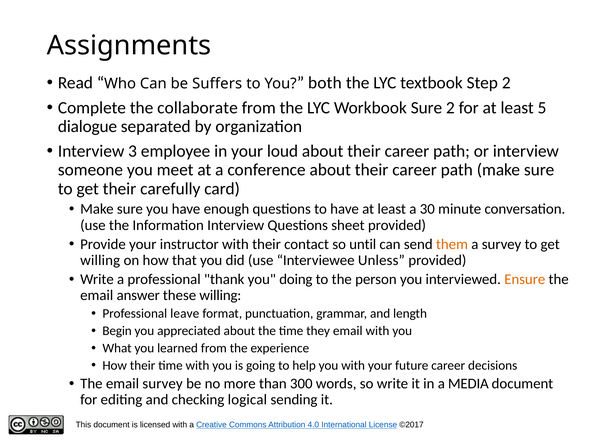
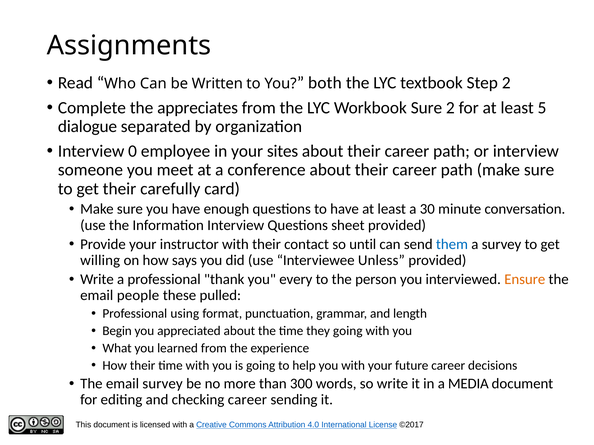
Suffers: Suffers -> Written
collaborate: collaborate -> appreciates
3: 3 -> 0
loud: loud -> sites
them colour: orange -> blue
that: that -> says
doing: doing -> every
answer: answer -> people
these willing: willing -> pulled
leave: leave -> using
they email: email -> going
checking logical: logical -> career
